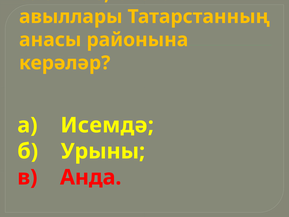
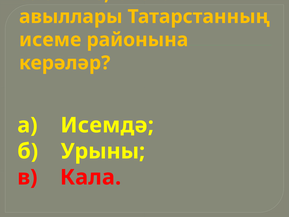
анасы: анасы -> исеме
Анда: Анда -> Кала
